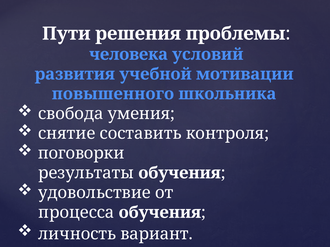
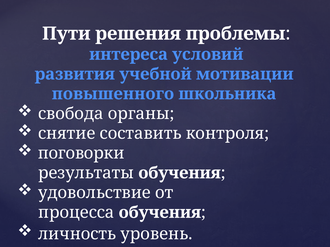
человека: человека -> интереса
умения: умения -> органы
вариант: вариант -> уровень
